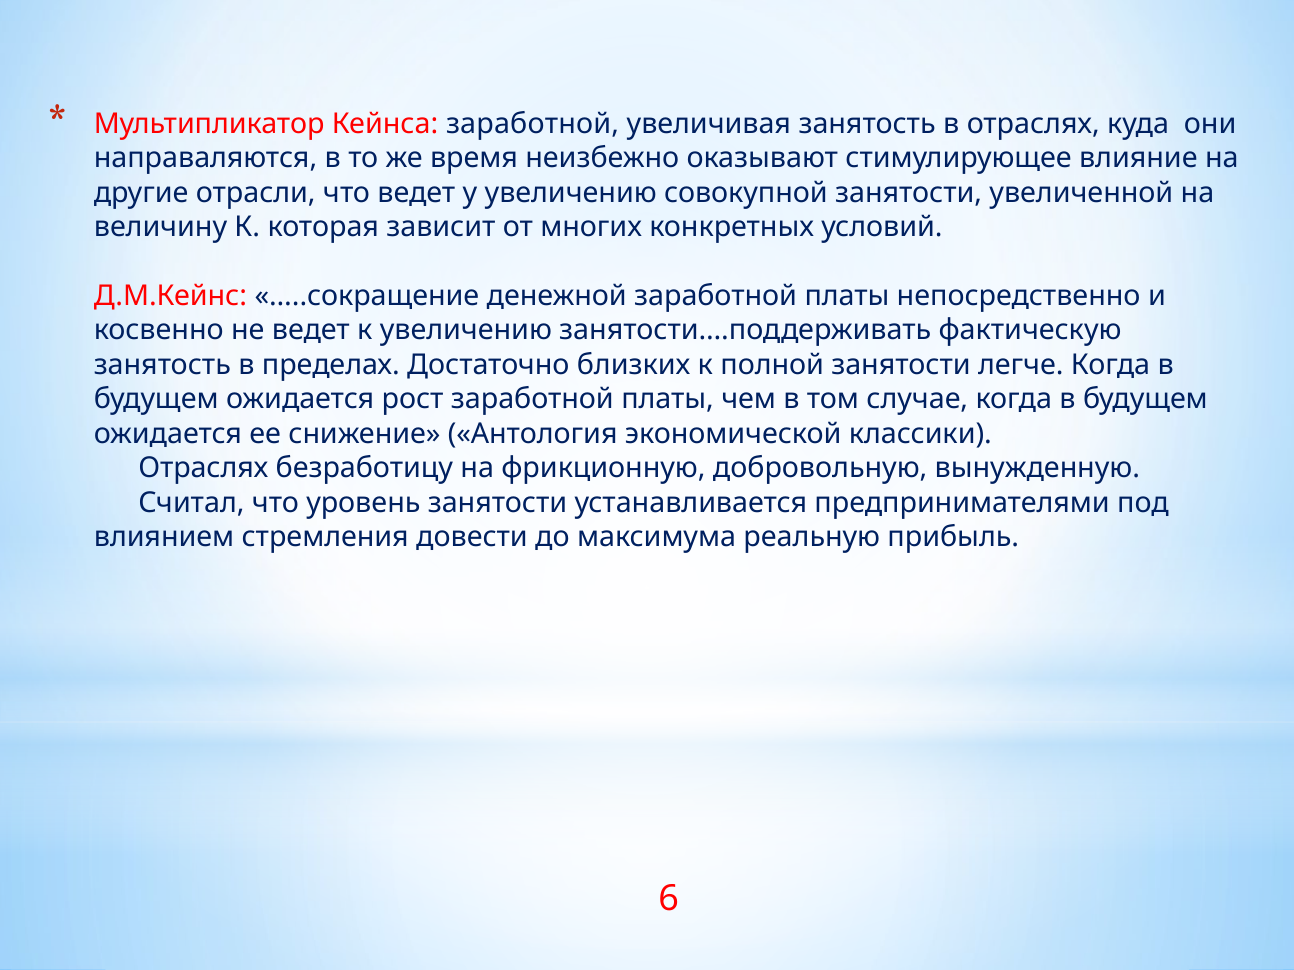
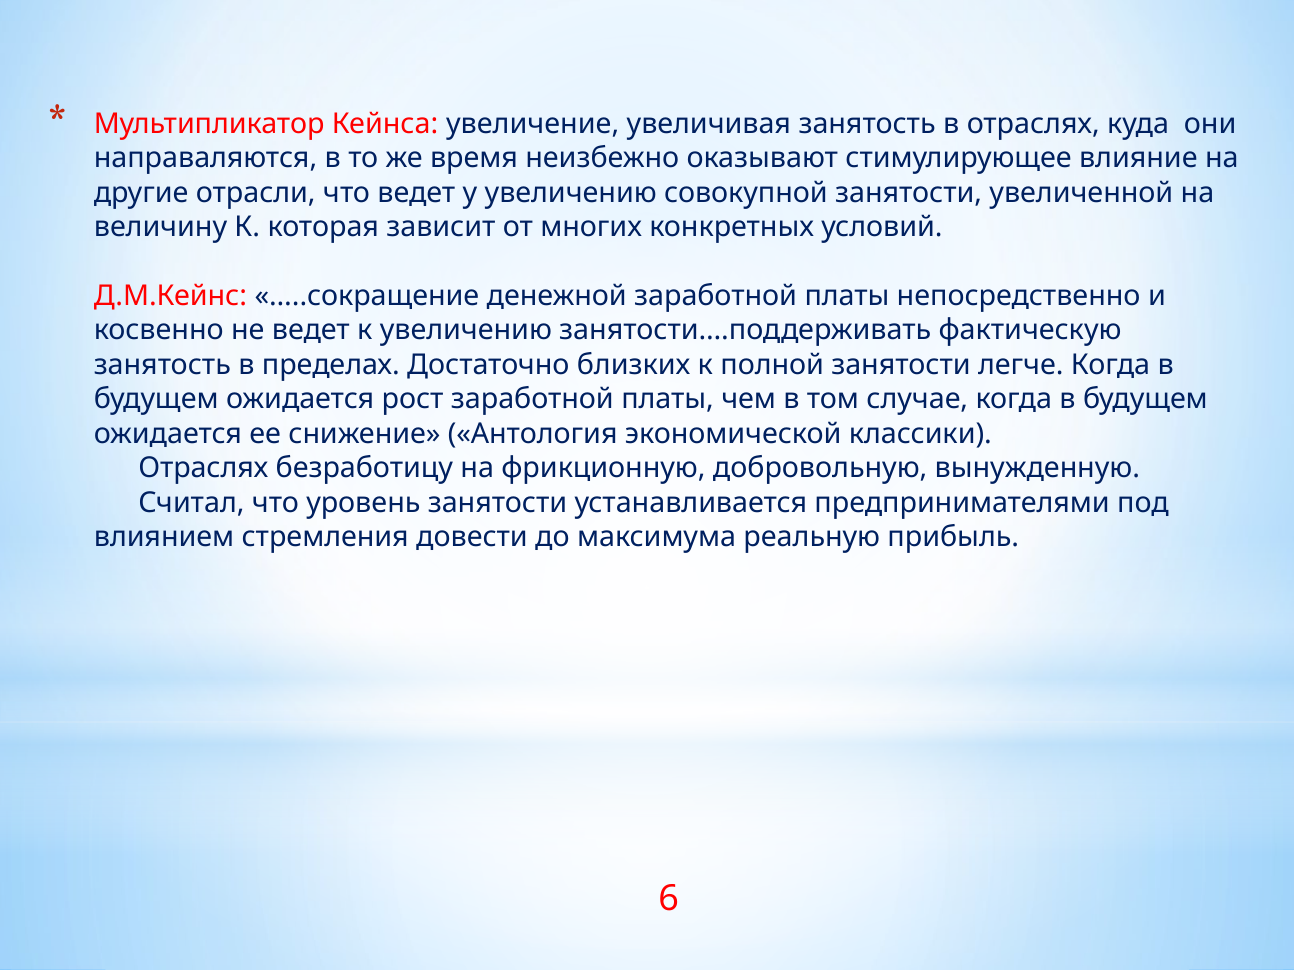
Кейнса заработной: заработной -> увеличение
